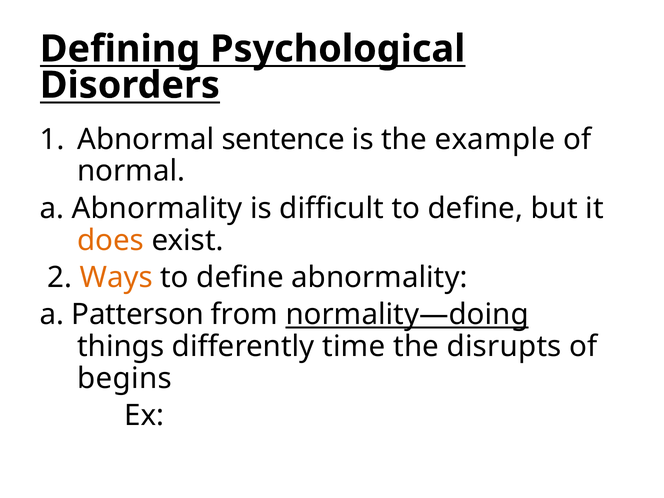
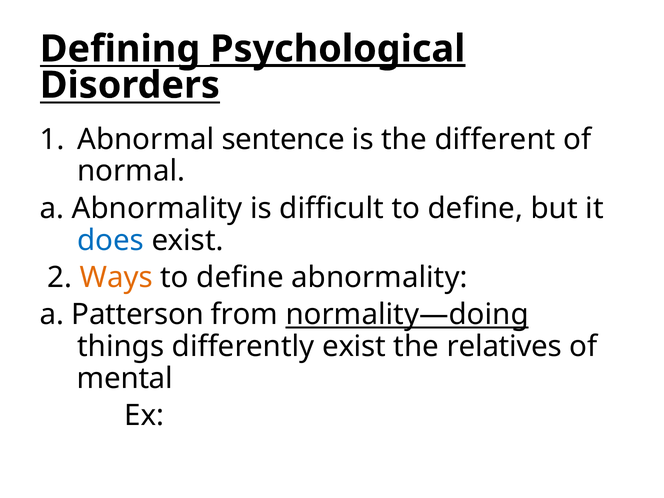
Psychological underline: none -> present
example: example -> different
does colour: orange -> blue
differently time: time -> exist
disrupts: disrupts -> relatives
begins: begins -> mental
